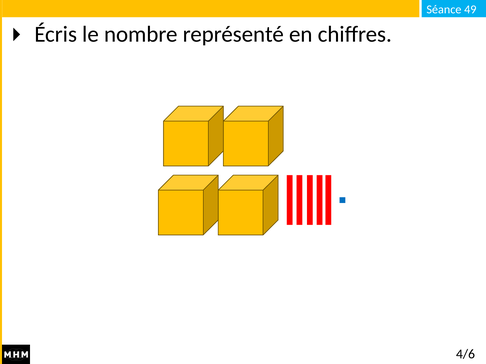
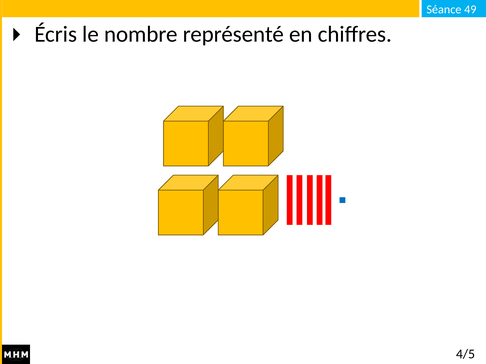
4/6: 4/6 -> 4/5
